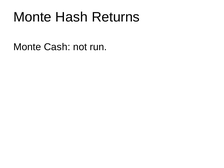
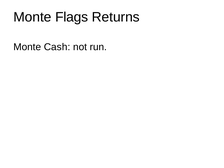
Hash: Hash -> Flags
